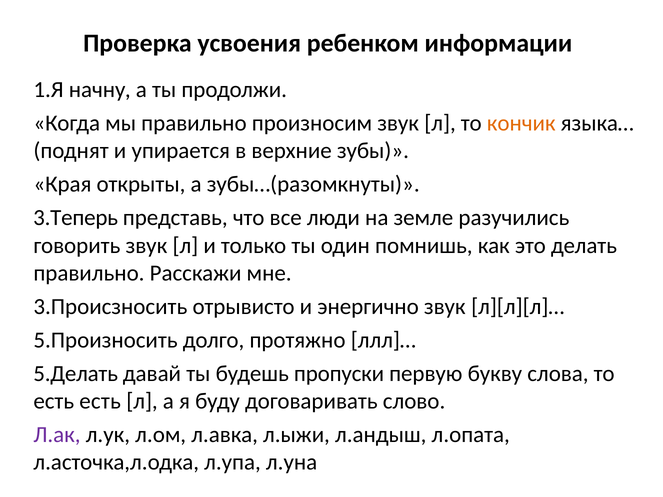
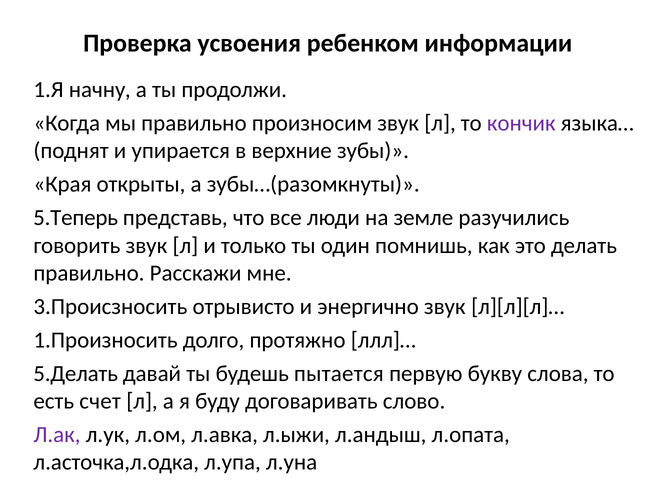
кончик colour: orange -> purple
3.Теперь: 3.Теперь -> 5.Теперь
5.Произносить: 5.Произносить -> 1.Произносить
пропуски: пропуски -> пытается
есть есть: есть -> счет
